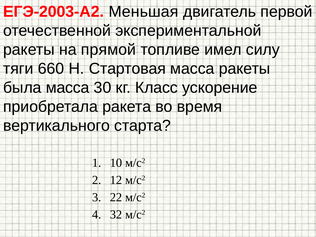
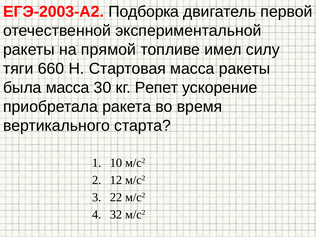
Меньшая: Меньшая -> Подборка
Класс: Класс -> Репет
